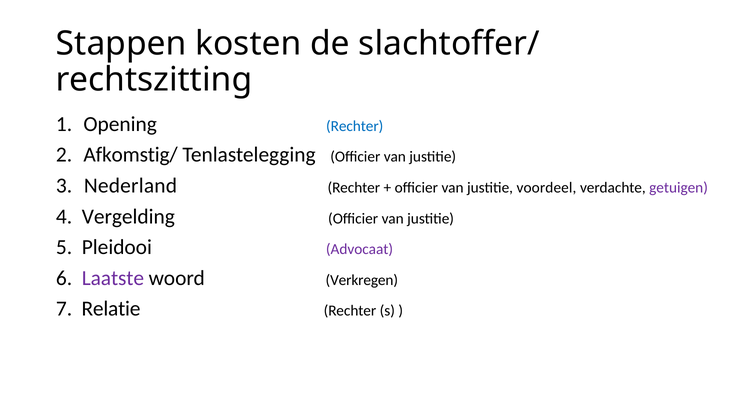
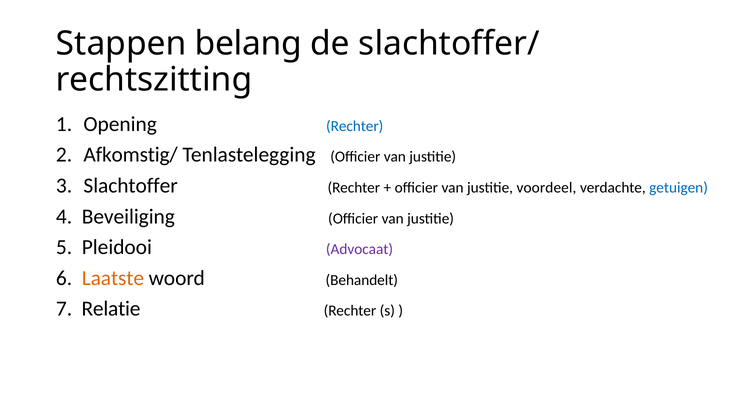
kosten: kosten -> belang
Nederland: Nederland -> Slachtoffer
getuigen colour: purple -> blue
Vergelding: Vergelding -> Beveiliging
Laatste colour: purple -> orange
Verkregen: Verkregen -> Behandelt
